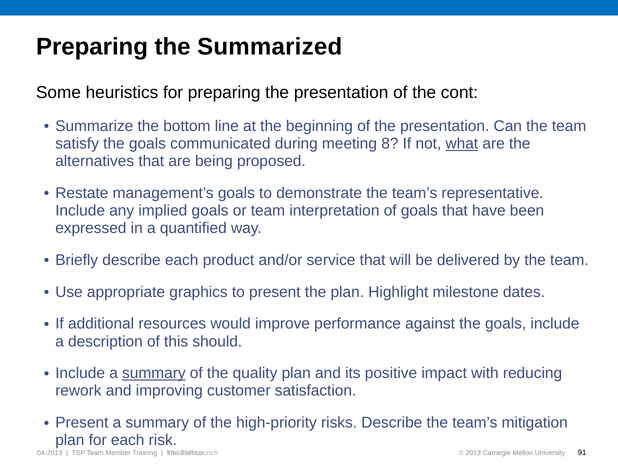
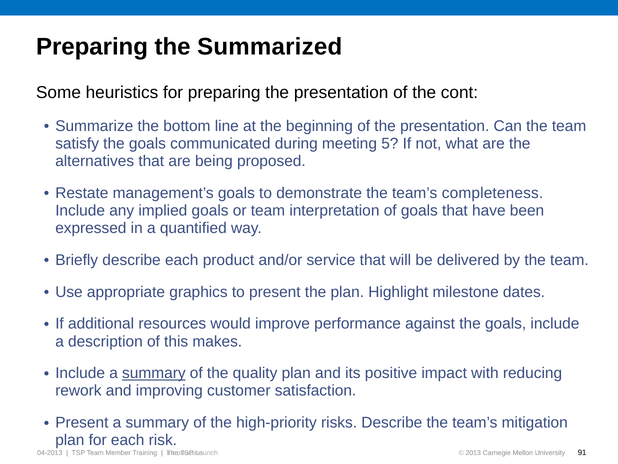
8: 8 -> 5
what underline: present -> none
representative: representative -> completeness
should: should -> makes
